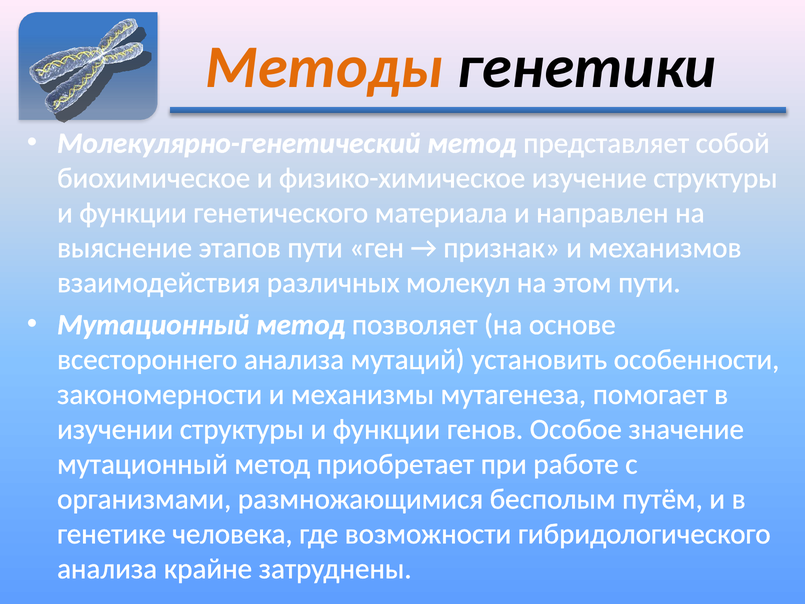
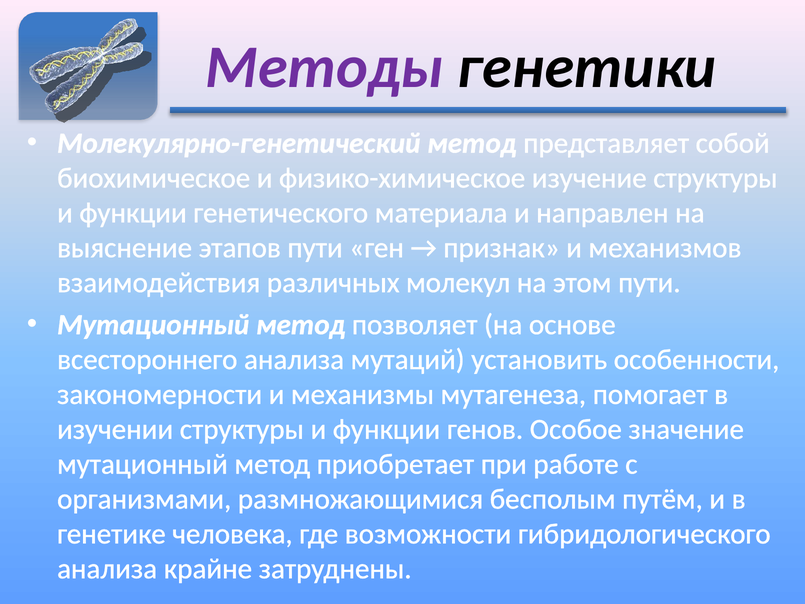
Методы colour: orange -> purple
